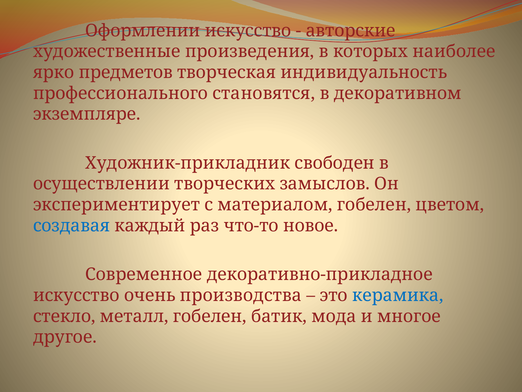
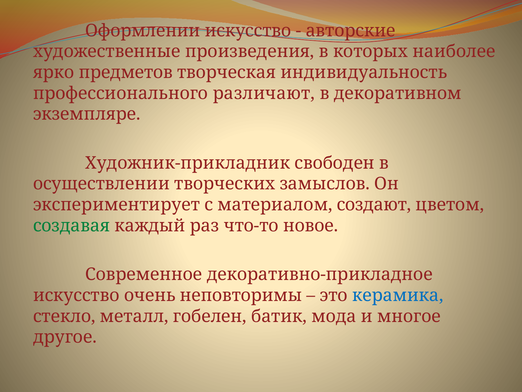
становятся: становятся -> различают
материалом гобелен: гобелен -> создают
создавая colour: blue -> green
производства: производства -> неповторимы
